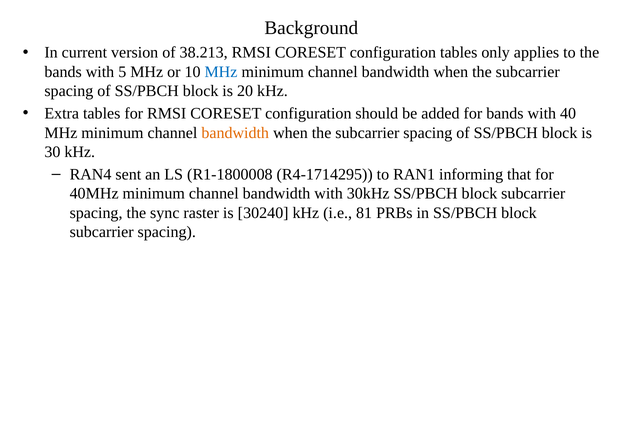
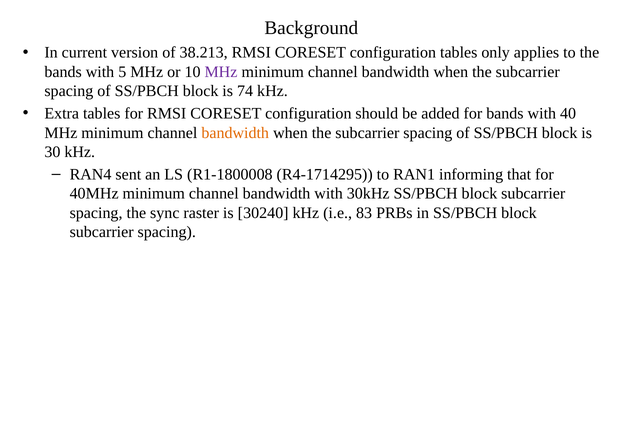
MHz at (221, 72) colour: blue -> purple
20: 20 -> 74
81: 81 -> 83
